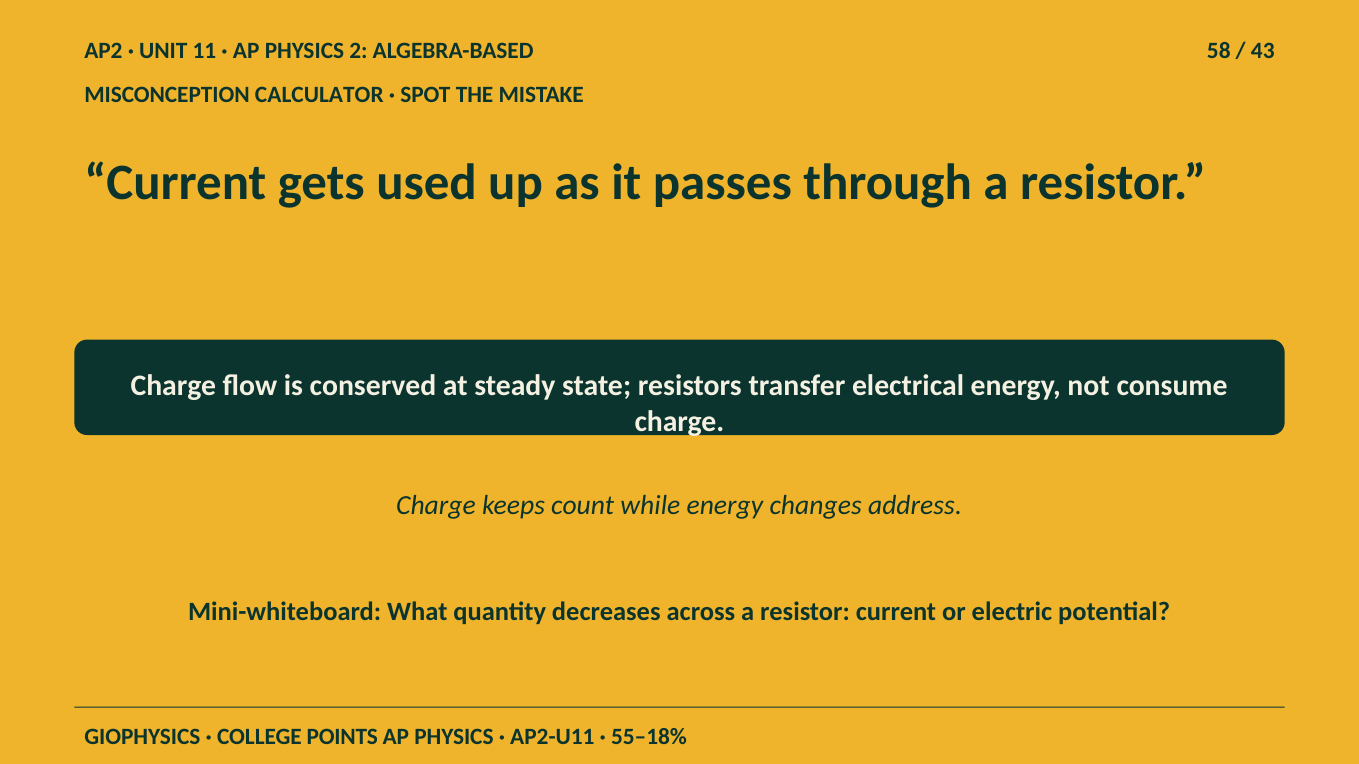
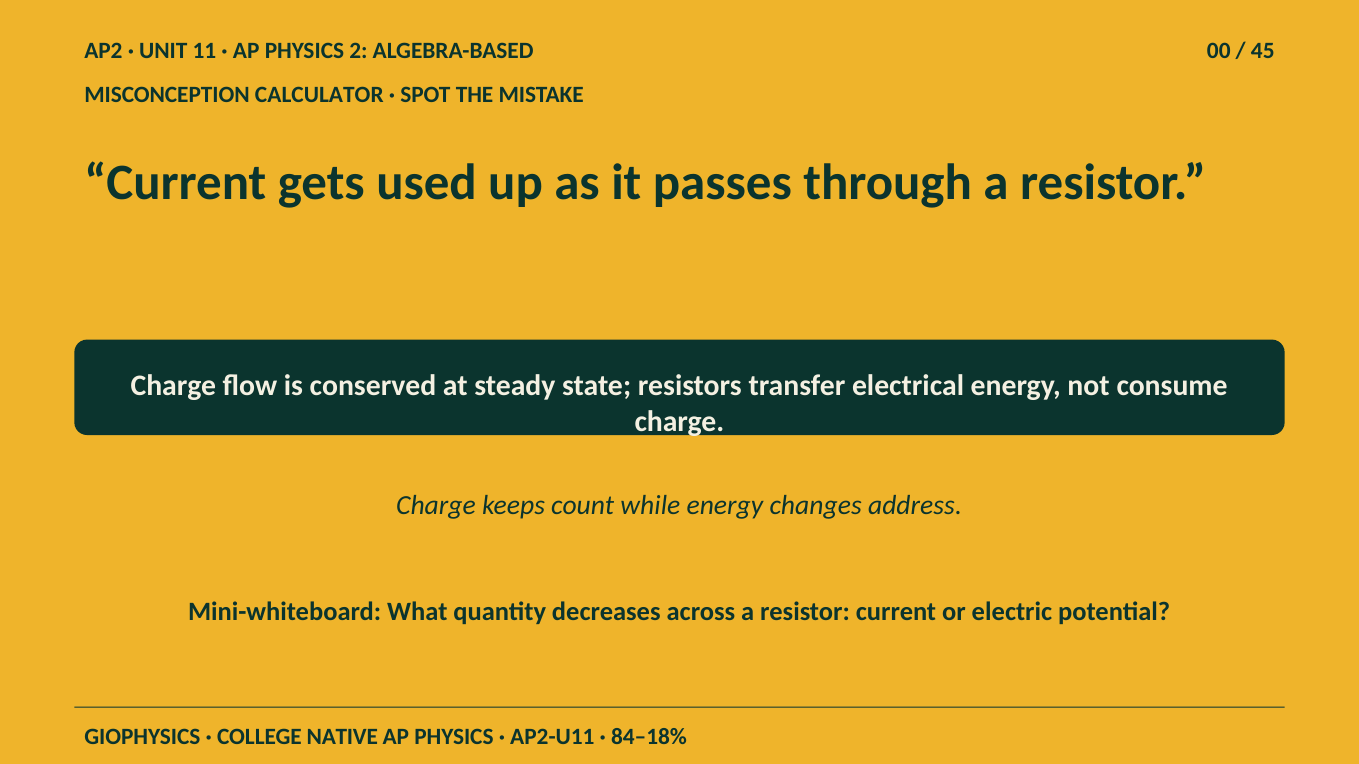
58: 58 -> 00
43: 43 -> 45
POINTS: POINTS -> NATIVE
55–18%: 55–18% -> 84–18%
